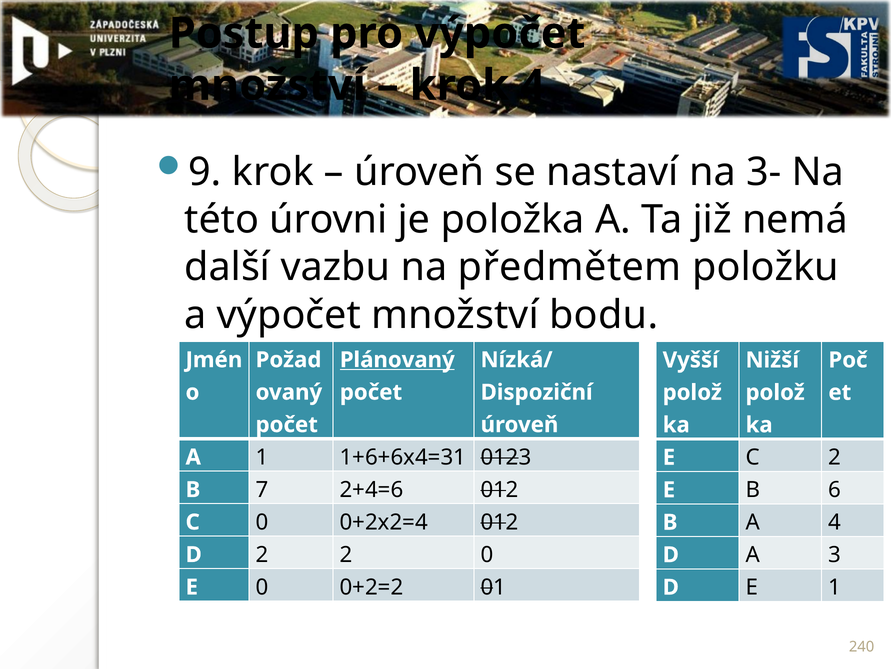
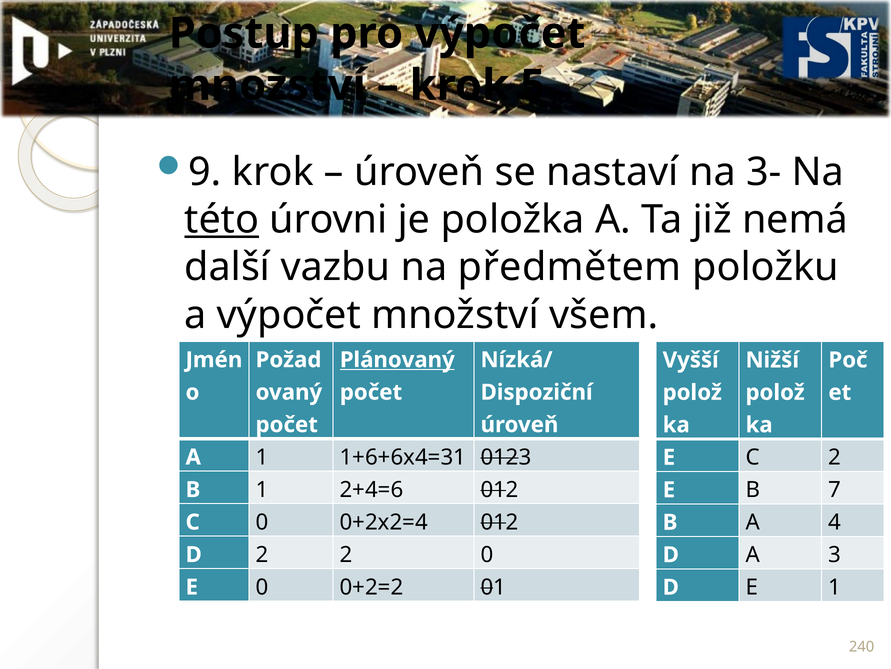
krok 4: 4 -> 5
této underline: none -> present
bodu: bodu -> všem
7 at (262, 489): 7 -> 1
6: 6 -> 7
